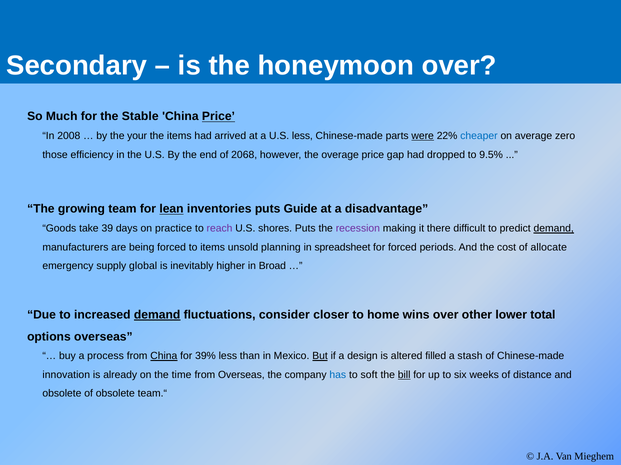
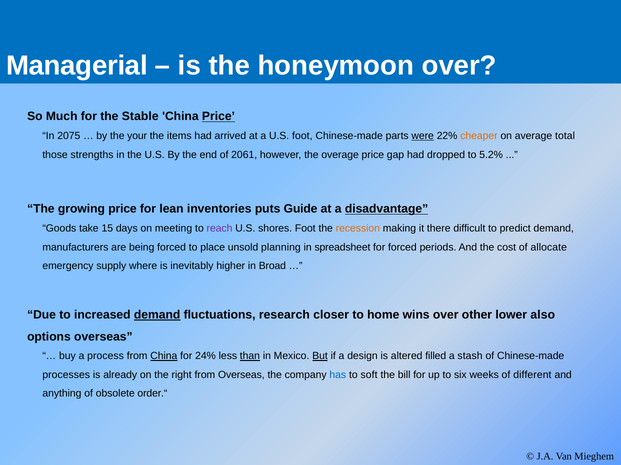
Secondary: Secondary -> Managerial
2008: 2008 -> 2075
U.S less: less -> foot
cheaper colour: blue -> orange
zero: zero -> total
efficiency: efficiency -> strengths
2068: 2068 -> 2061
9.5%: 9.5% -> 5.2%
growing team: team -> price
lean underline: present -> none
disadvantage underline: none -> present
39: 39 -> 15
practice: practice -> meeting
shores Puts: Puts -> Foot
recession colour: purple -> orange
demand at (554, 229) underline: present -> none
to items: items -> place
global: global -> where
consider: consider -> research
total: total -> also
39%: 39% -> 24%
than underline: none -> present
innovation: innovation -> processes
time: time -> right
bill underline: present -> none
distance: distance -> different
obsolete at (62, 394): obsolete -> anything
team.“: team.“ -> order.“
